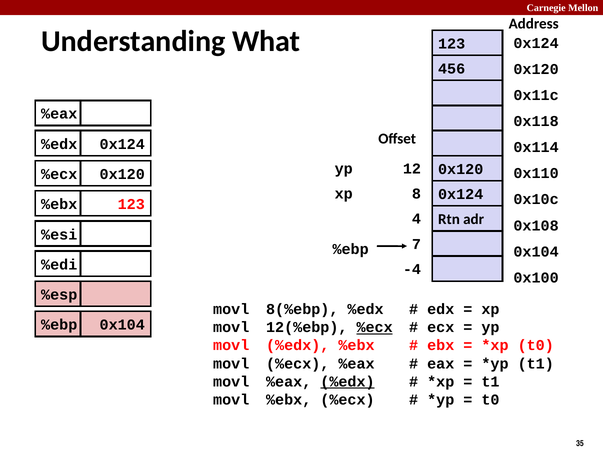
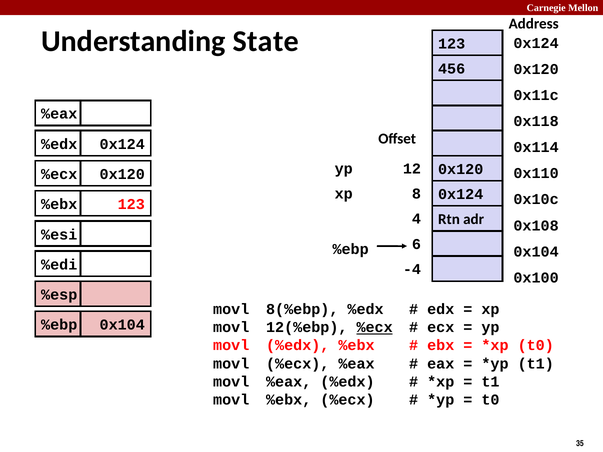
What: What -> State
7: 7 -> 6
%edx at (347, 382) underline: present -> none
